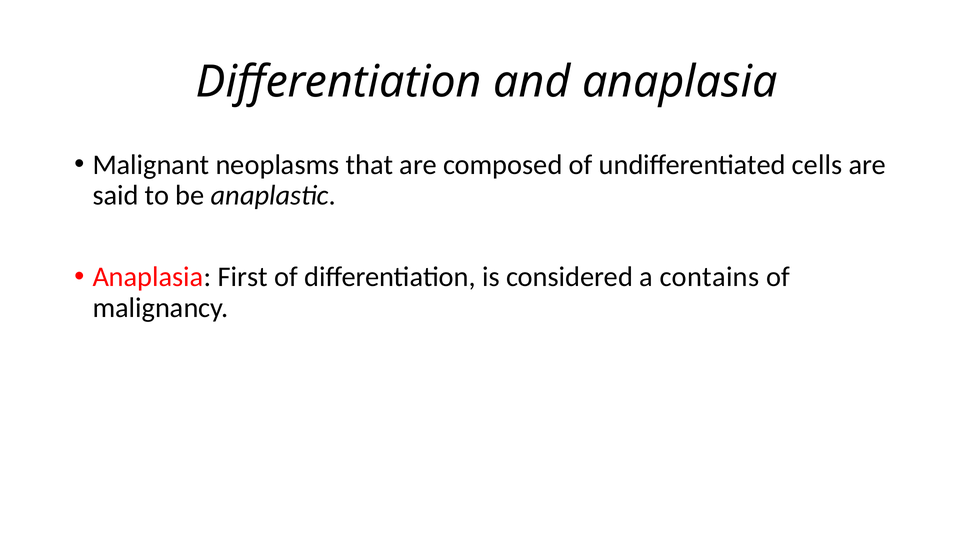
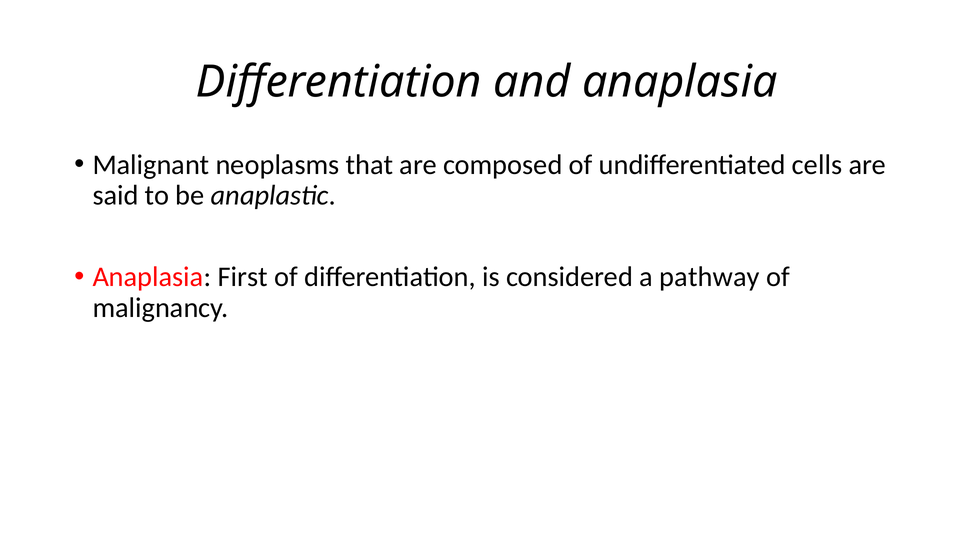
contains: contains -> pathway
